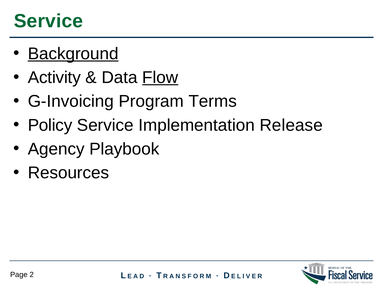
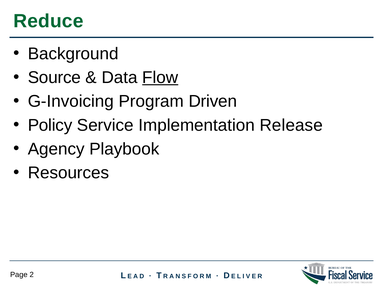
Service at (48, 21): Service -> Reduce
Background underline: present -> none
Activity: Activity -> Source
Terms: Terms -> Driven
